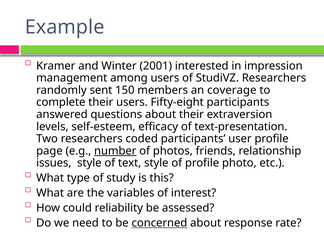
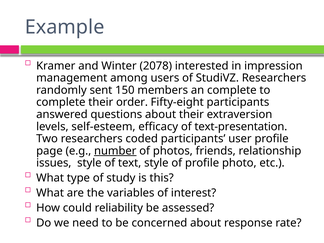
2001: 2001 -> 2078
an coverage: coverage -> complete
their users: users -> order
concerned underline: present -> none
